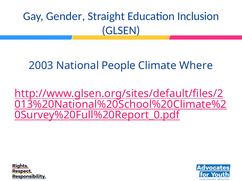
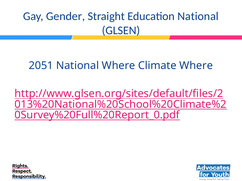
Education Inclusion: Inclusion -> National
2003: 2003 -> 2051
National People: People -> Where
